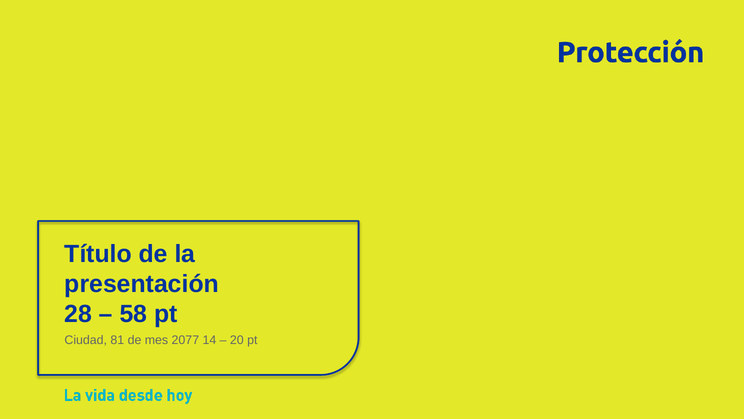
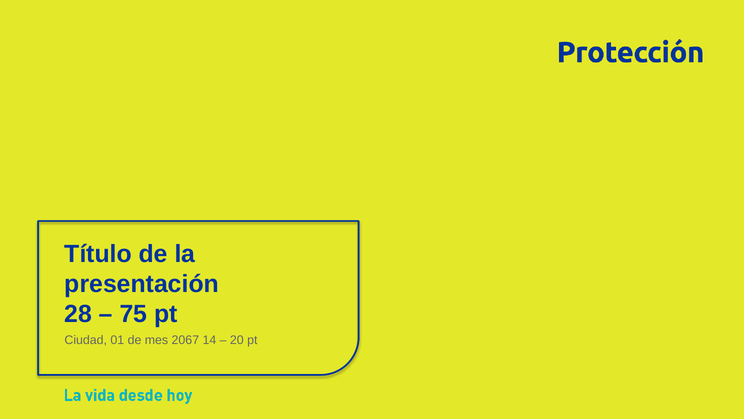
58: 58 -> 75
81: 81 -> 01
2077: 2077 -> 2067
